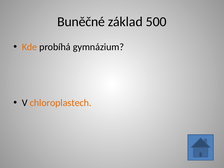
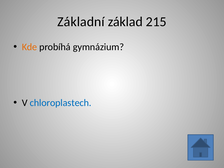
Buněčné: Buněčné -> Základní
500: 500 -> 215
chloroplastech colour: orange -> blue
